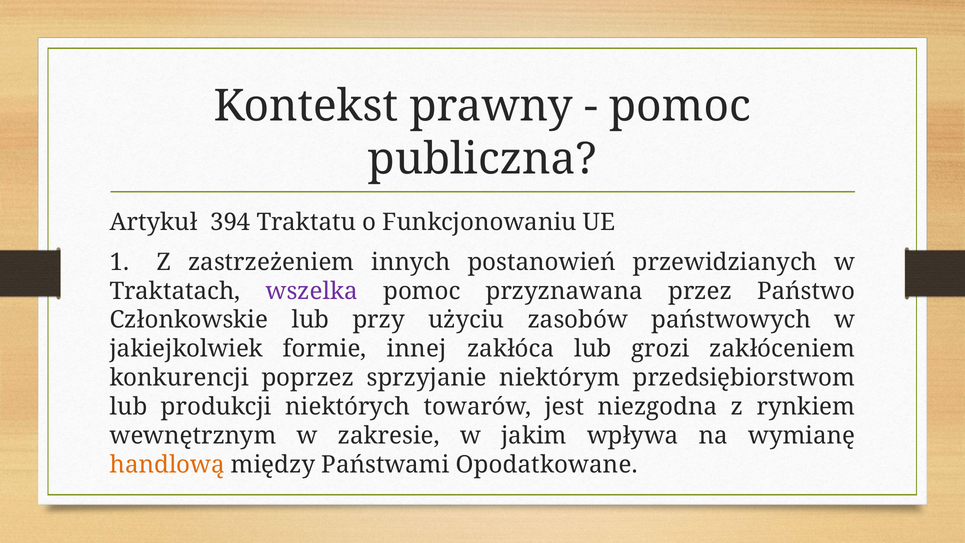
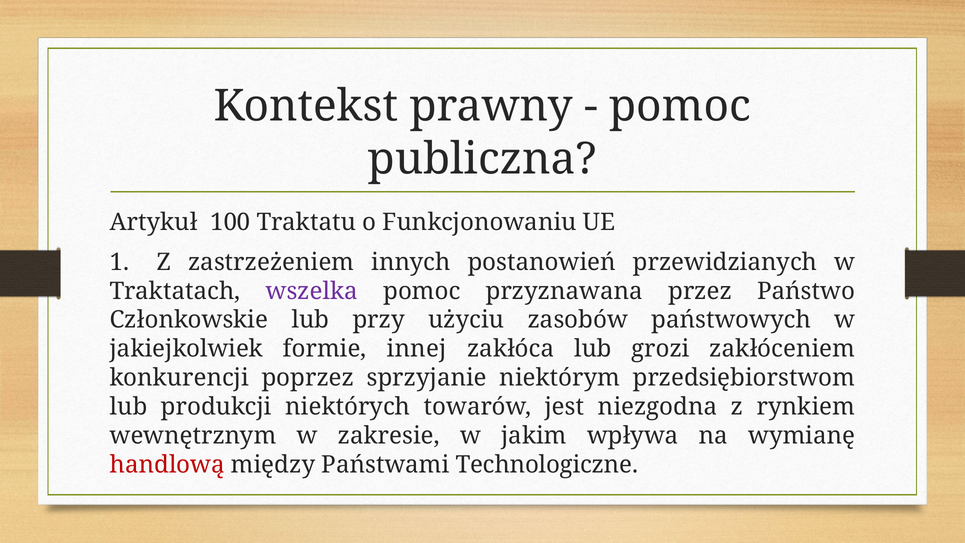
394: 394 -> 100
handlową colour: orange -> red
Opodatkowane: Opodatkowane -> Technologiczne
